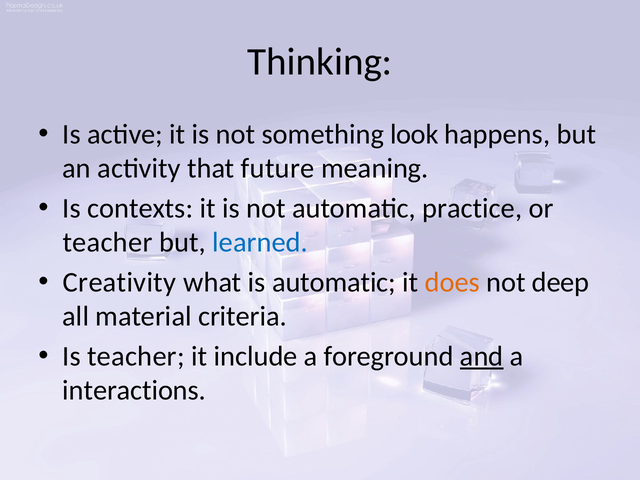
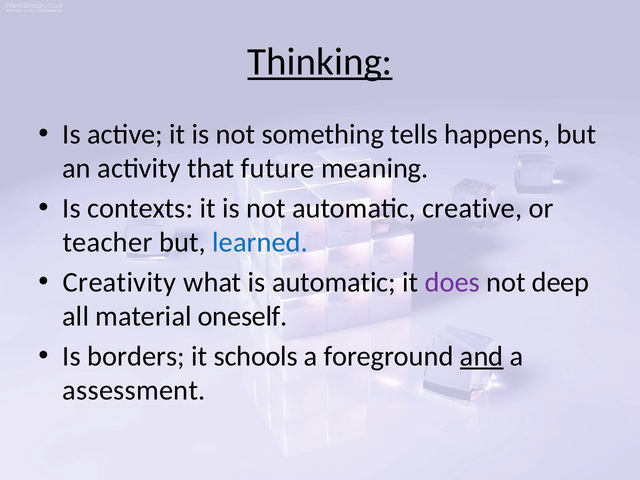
Thinking underline: none -> present
look: look -> tells
practice: practice -> creative
does colour: orange -> purple
criteria: criteria -> oneself
Is teacher: teacher -> borders
include: include -> schools
interactions: interactions -> assessment
